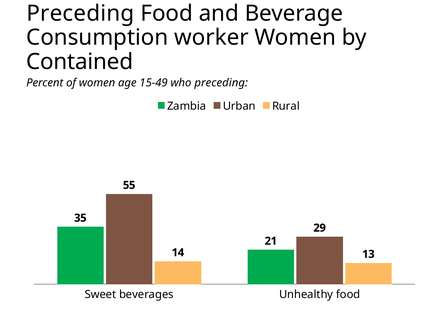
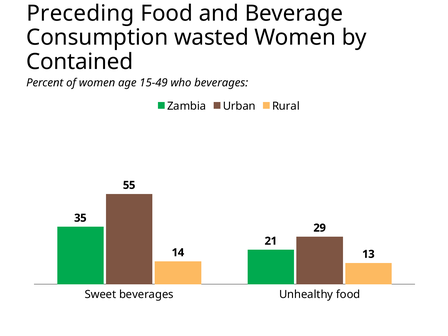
worker: worker -> wasted
who preceding: preceding -> beverages
